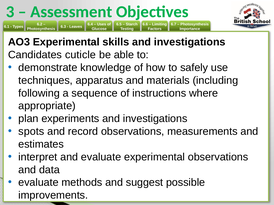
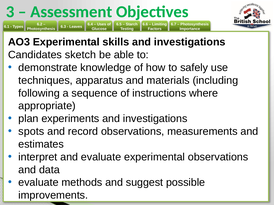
cuticle: cuticle -> sketch
